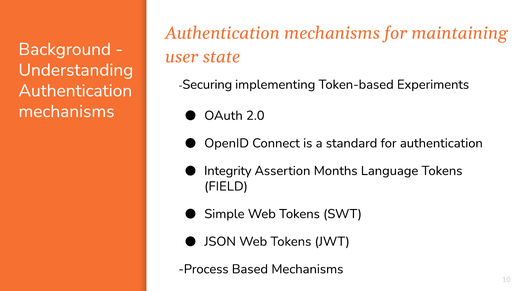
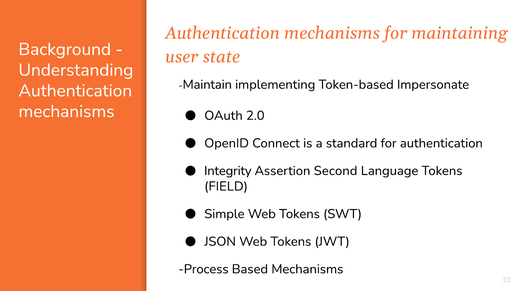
Securing: Securing -> Maintain
Experiments: Experiments -> Impersonate
Months: Months -> Second
